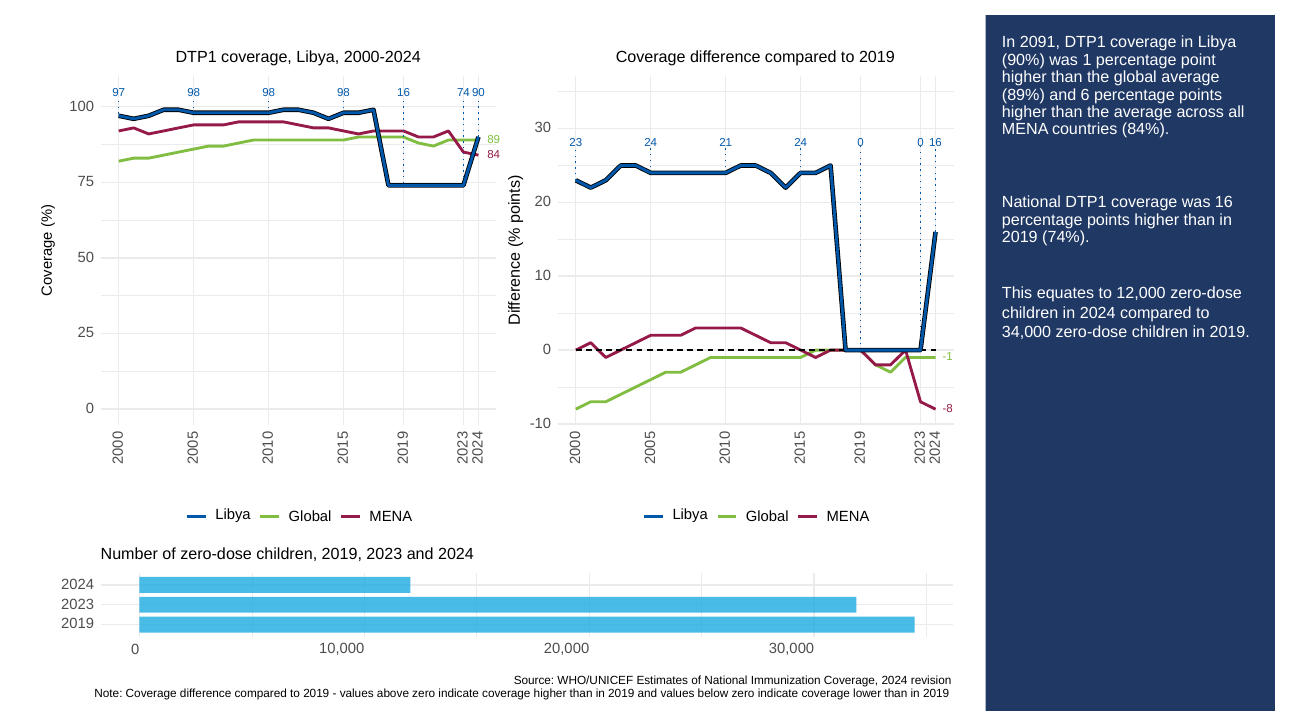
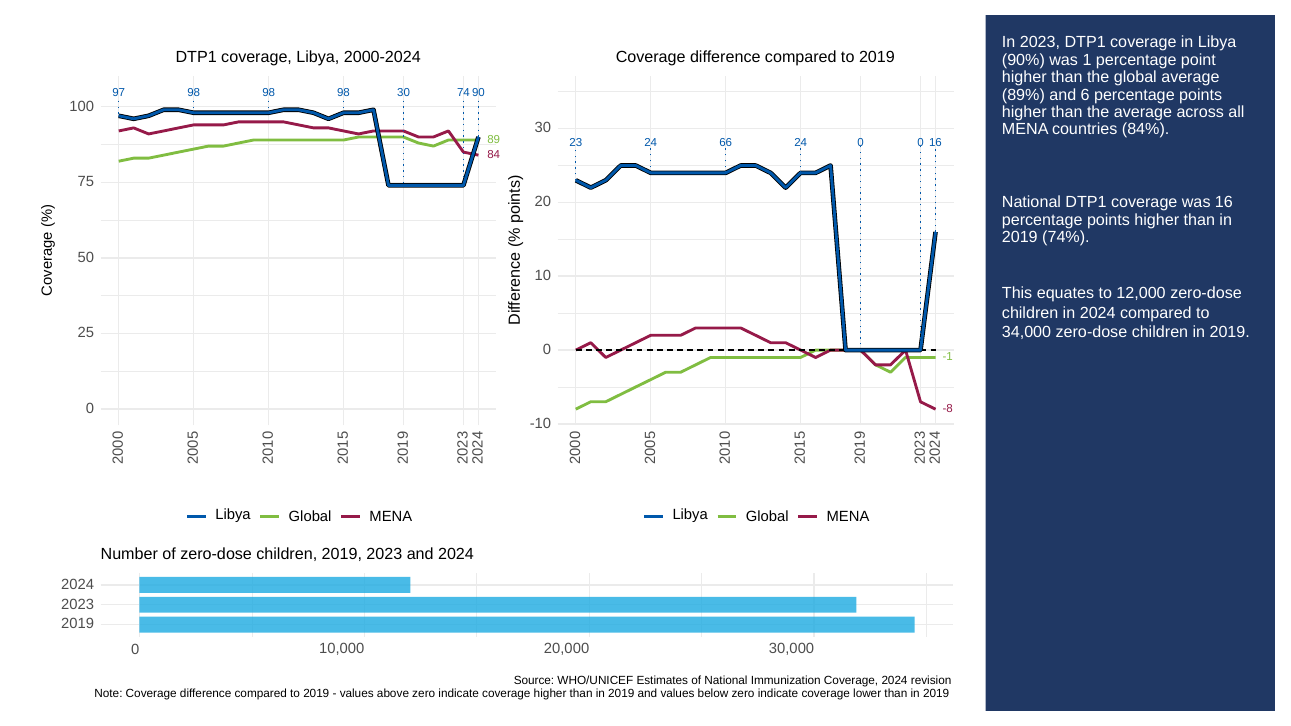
In 2091: 2091 -> 2023
98 16: 16 -> 30
21: 21 -> 66
